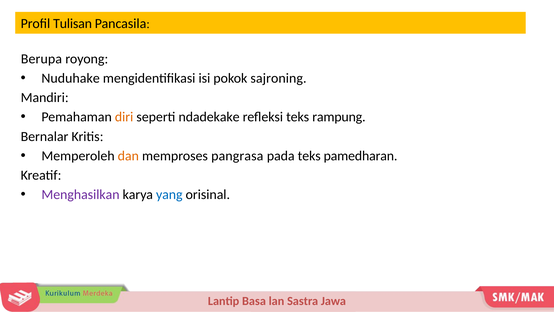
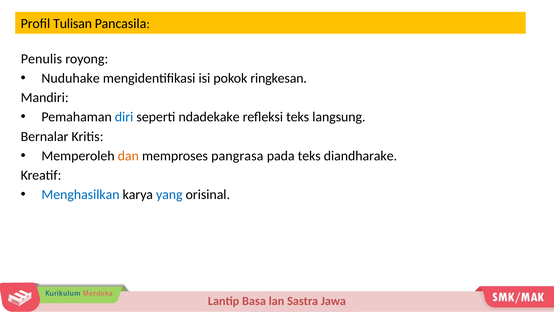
Berupa: Berupa -> Penulis
sajroning: sajroning -> ringkesan
diri colour: orange -> blue
rampung: rampung -> langsung
pamedharan: pamedharan -> diandharake
Menghasilkan colour: purple -> blue
